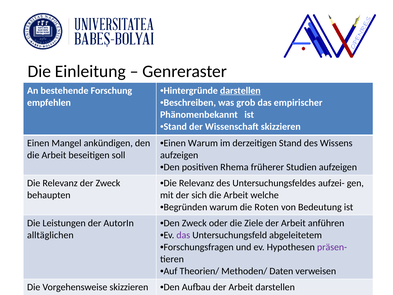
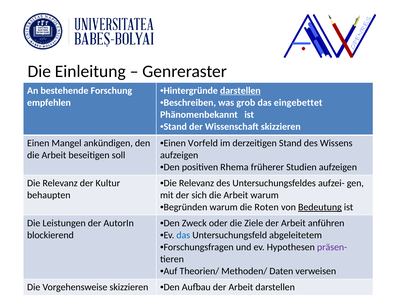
empirischer: empirischer -> eingebettet
Einen Warum: Warum -> Vorfeld
der Zweck: Zweck -> Kultur
Arbeit welche: welche -> warum
Bedeutung underline: none -> present
das at (183, 235) colour: purple -> blue
alltäglichen: alltäglichen -> blockierend
